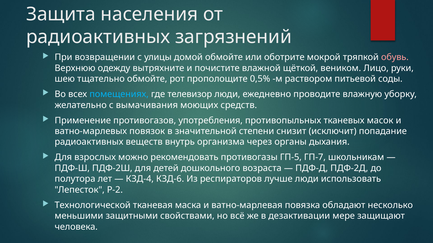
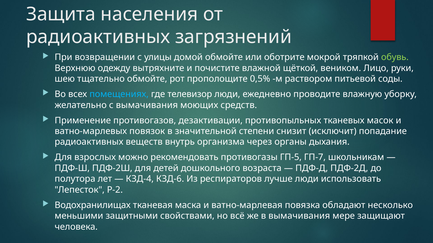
обувь colour: pink -> light green
употребления: употребления -> дезактивации
Технологической: Технологической -> Водохранилищах
в дезактивации: дезактивации -> вымачивания
